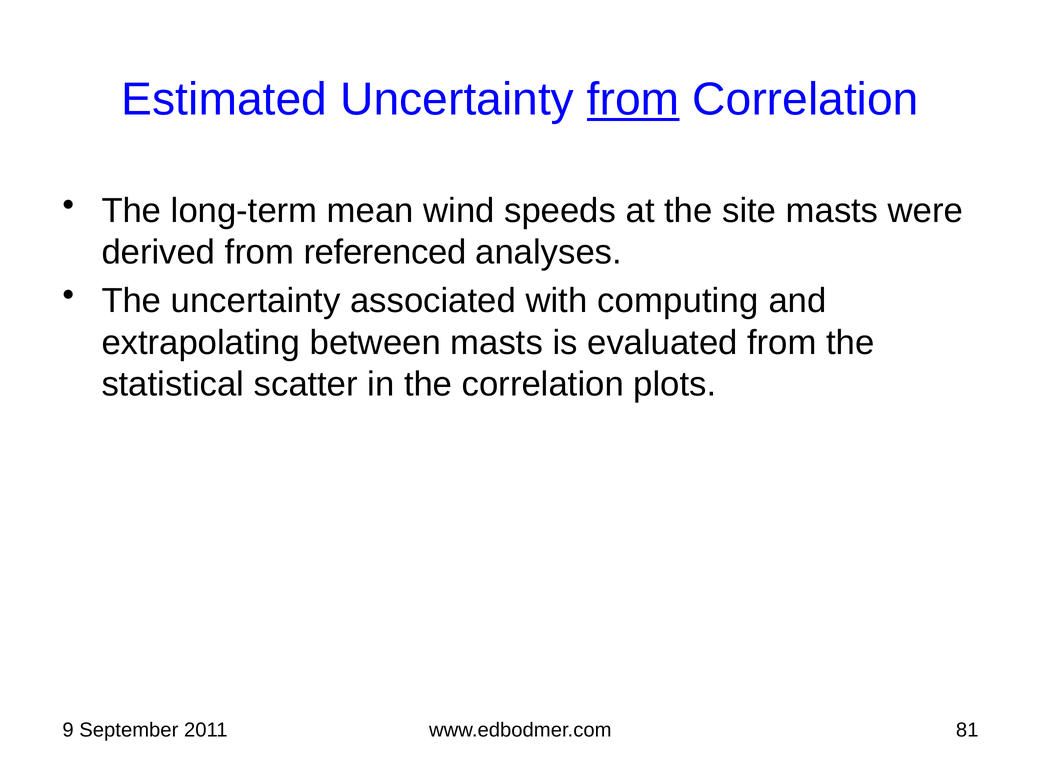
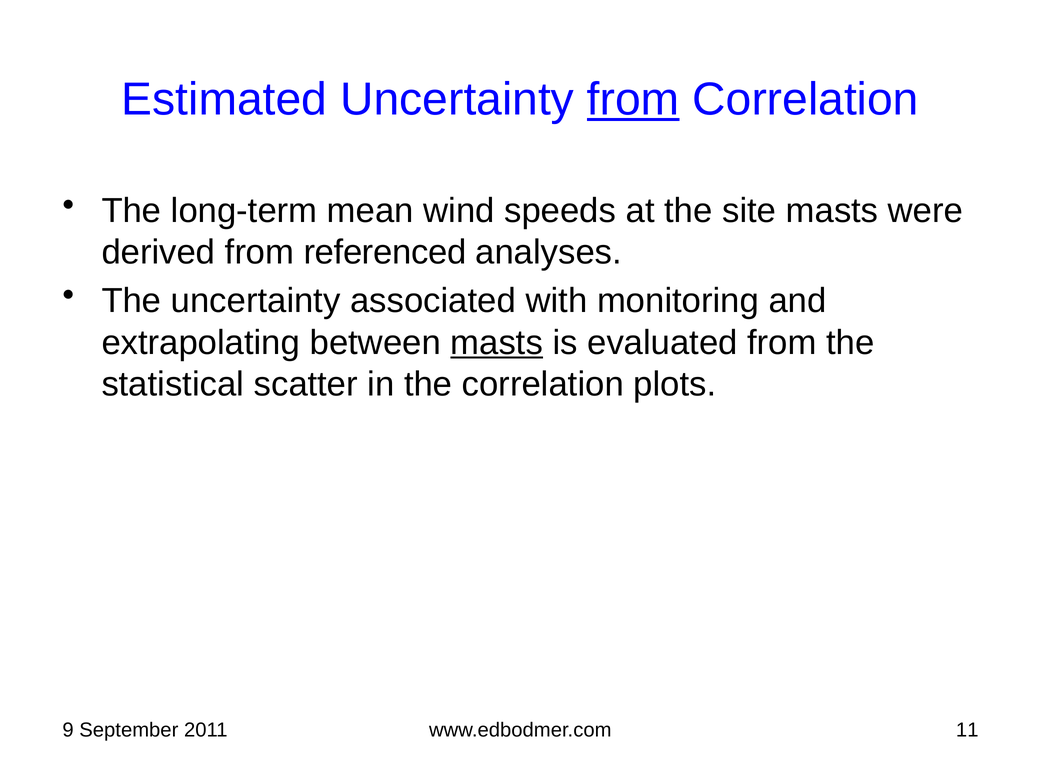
computing: computing -> monitoring
masts at (497, 342) underline: none -> present
81: 81 -> 11
